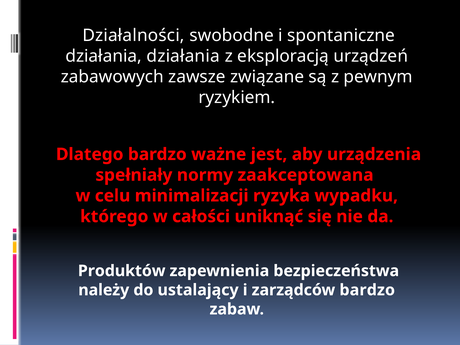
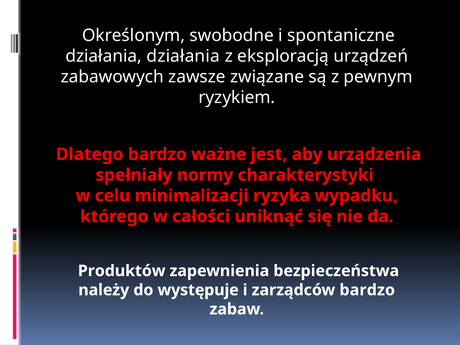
Działalności: Działalności -> Określonym
zaakceptowana: zaakceptowana -> charakterystyki
ustalający: ustalający -> występuje
